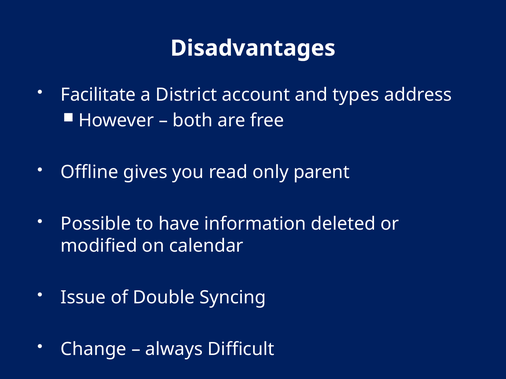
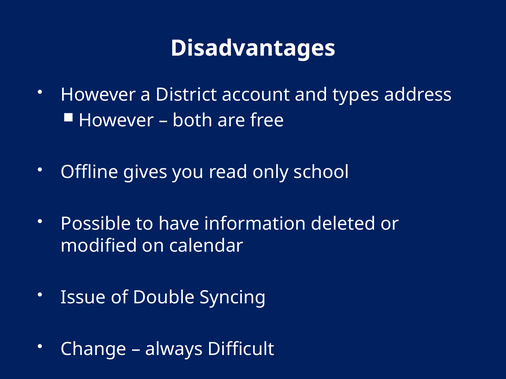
Facilitate at (98, 95): Facilitate -> However
parent: parent -> school
